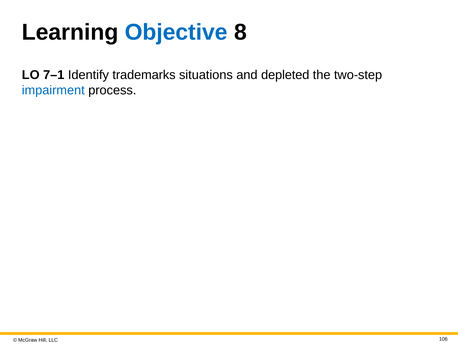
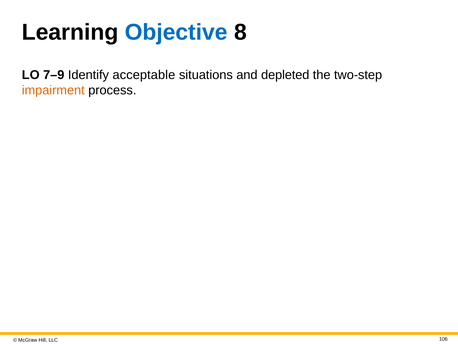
7–1: 7–1 -> 7–9
trademarks: trademarks -> acceptable
impairment colour: blue -> orange
